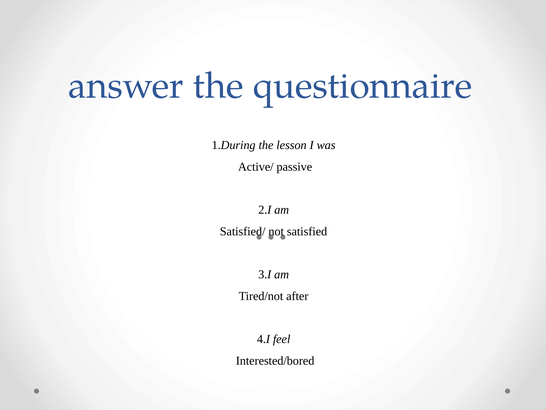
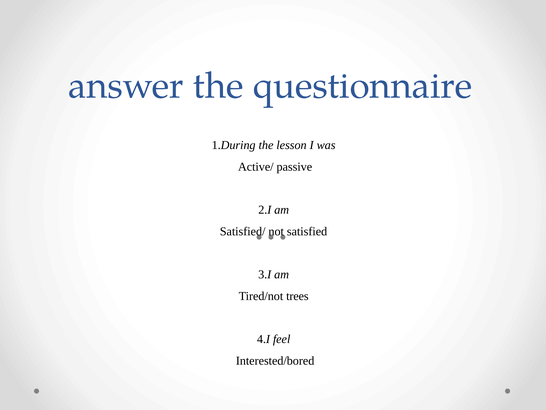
after: after -> trees
